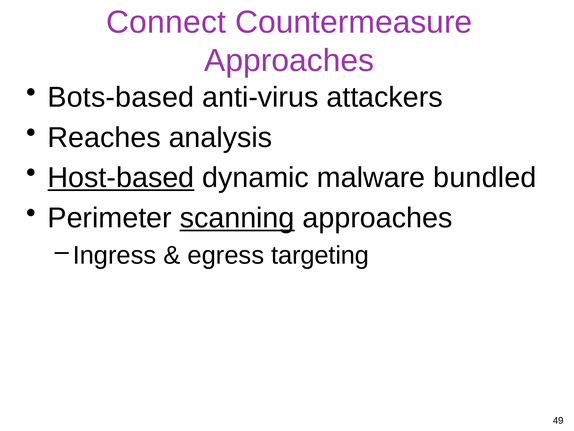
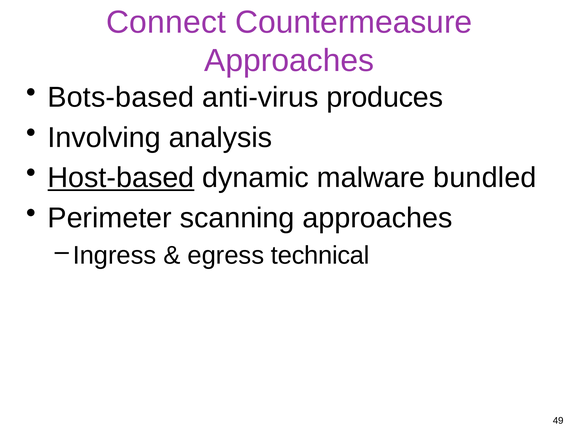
attackers: attackers -> produces
Reaches: Reaches -> Involving
scanning underline: present -> none
targeting: targeting -> technical
